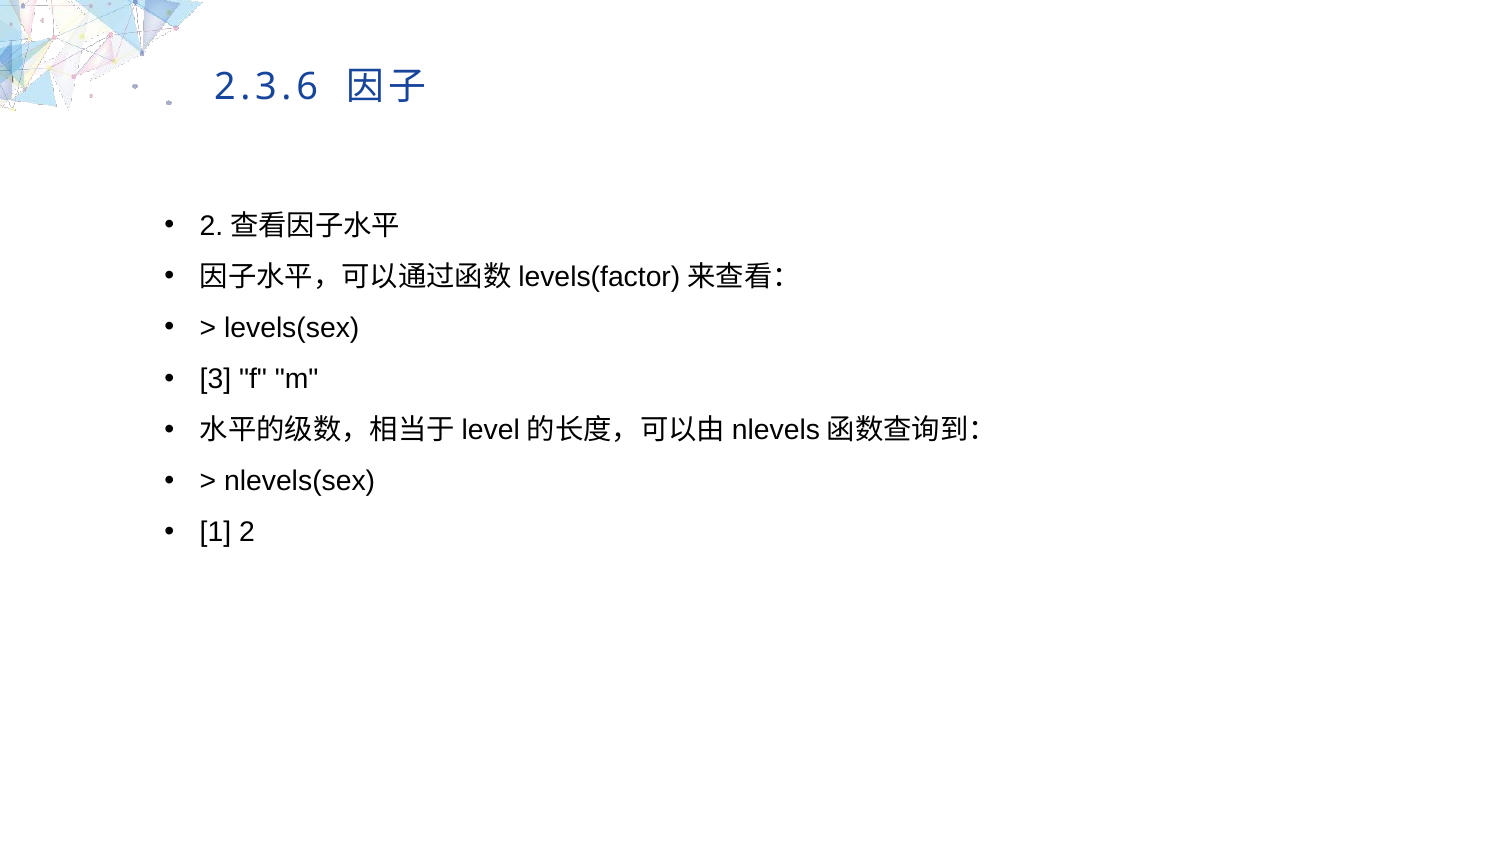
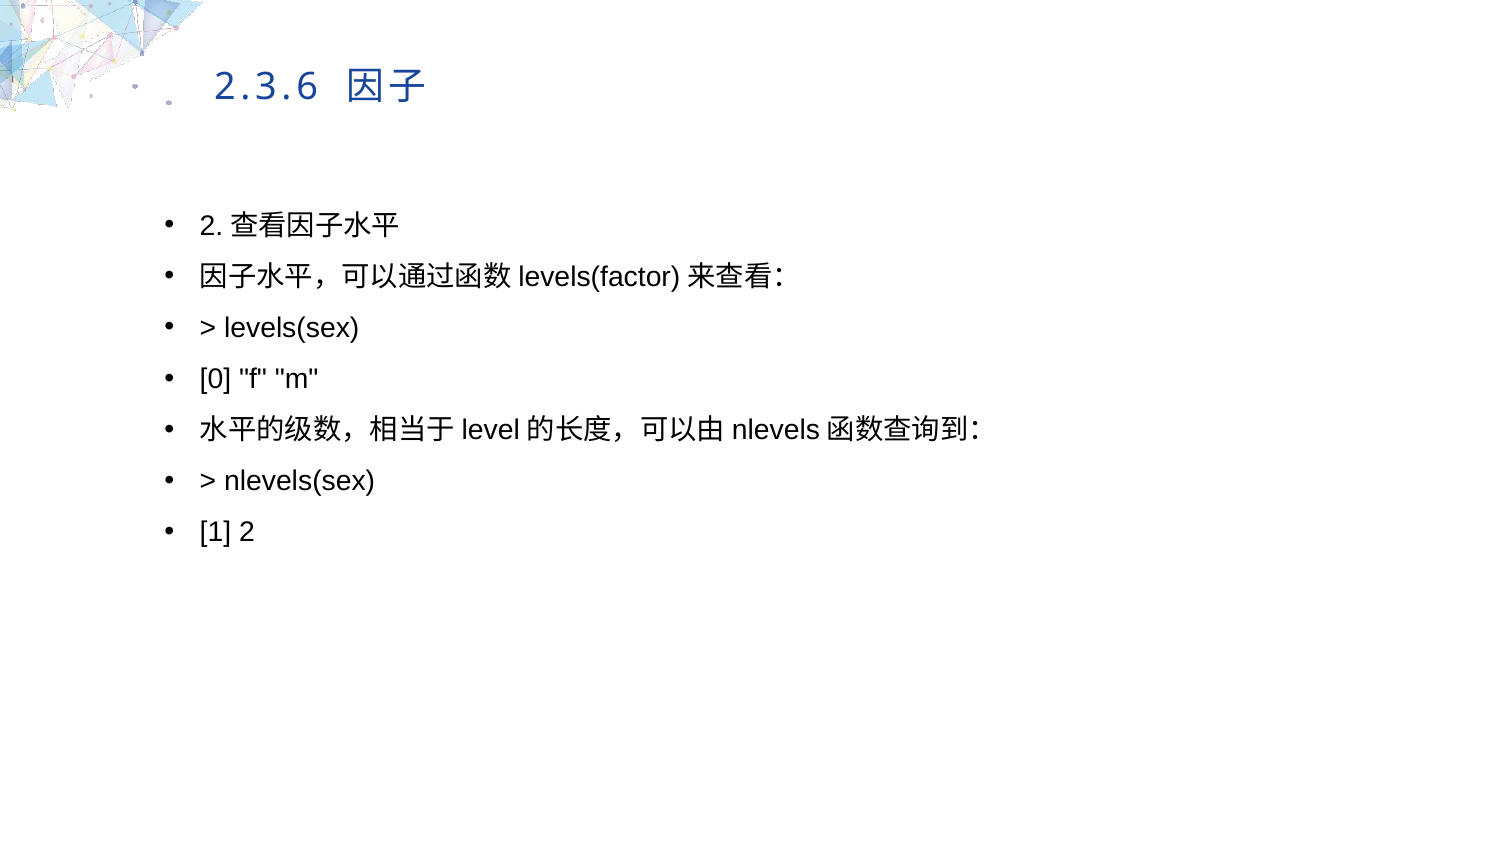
3: 3 -> 0
